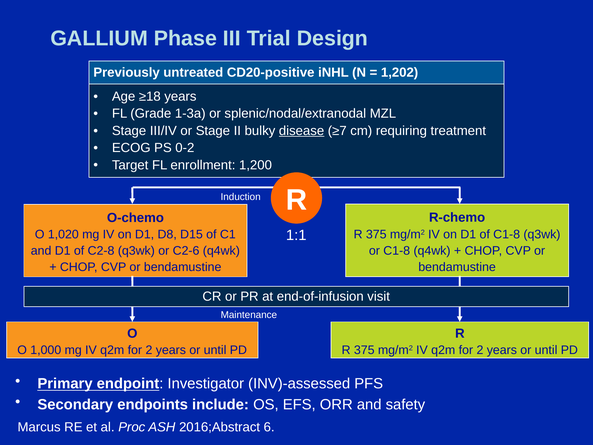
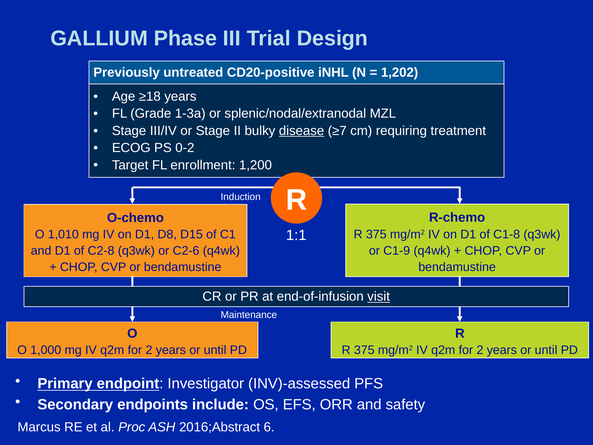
1,020: 1,020 -> 1,010
or C1-8: C1-8 -> C1-9
visit underline: none -> present
